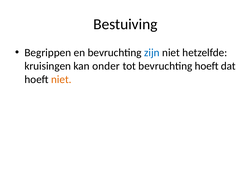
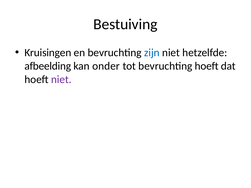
Begrippen: Begrippen -> Kruisingen
kruisingen: kruisingen -> afbeelding
niet at (61, 79) colour: orange -> purple
